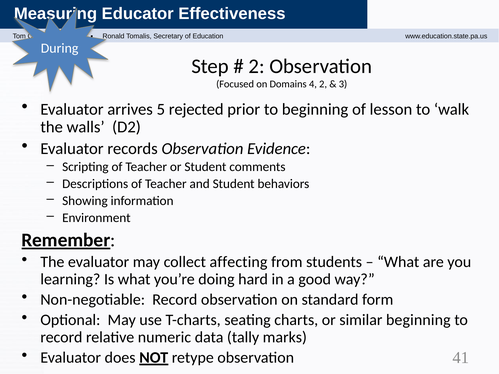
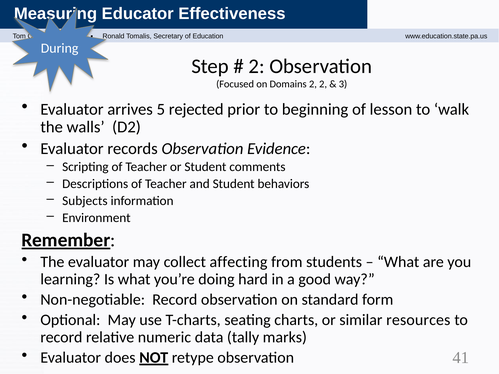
Domains 4: 4 -> 2
Showing: Showing -> Subjects
similar beginning: beginning -> resources
